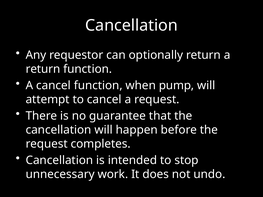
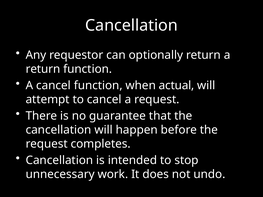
pump: pump -> actual
